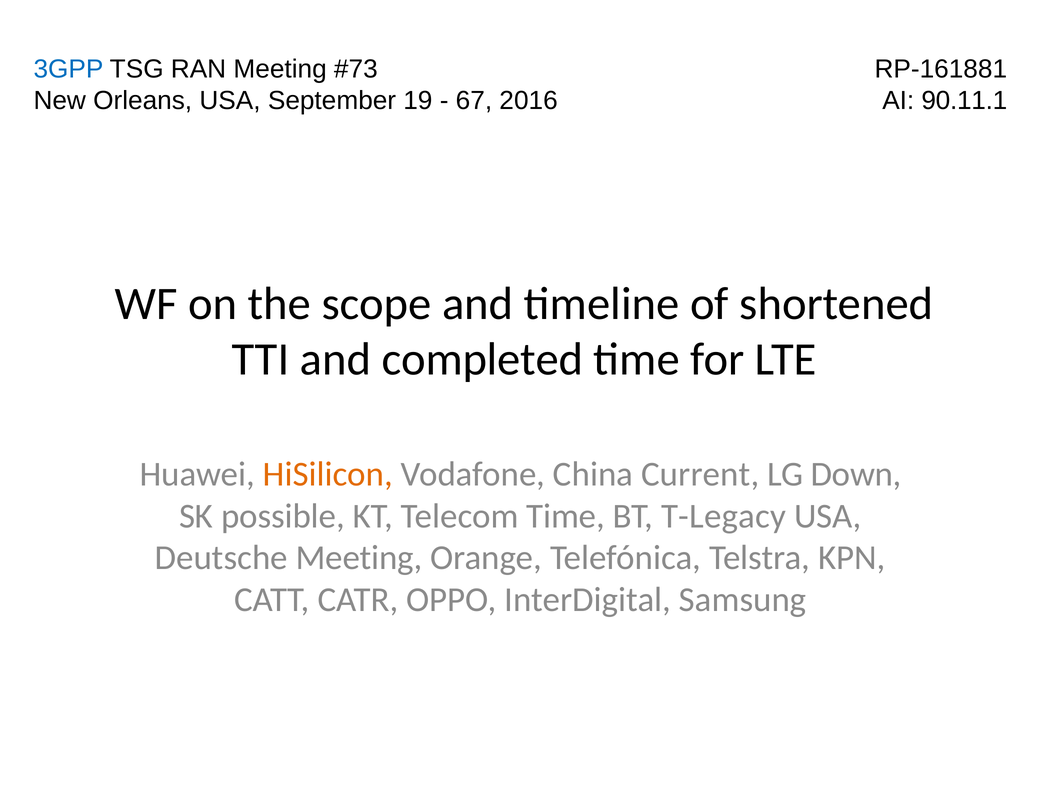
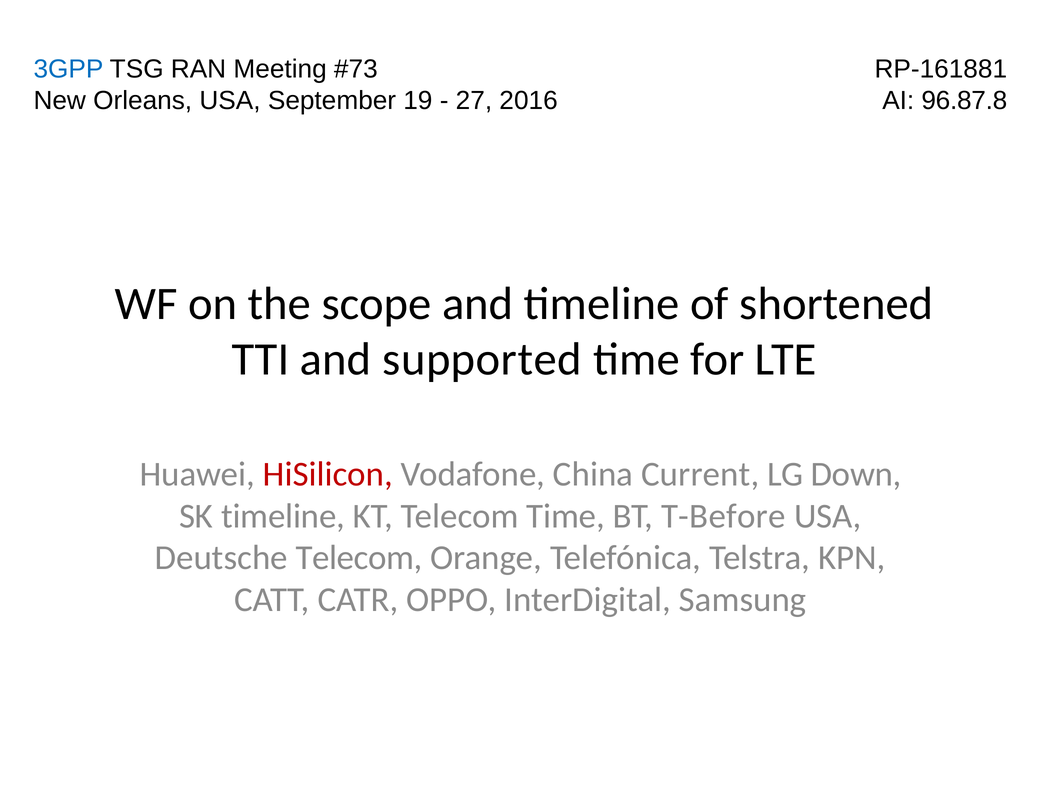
67: 67 -> 27
90.11.1: 90.11.1 -> 96.87.8
completed: completed -> supported
HiSilicon colour: orange -> red
SK possible: possible -> timeline
T-Legacy: T-Legacy -> T-Before
Deutsche Meeting: Meeting -> Telecom
